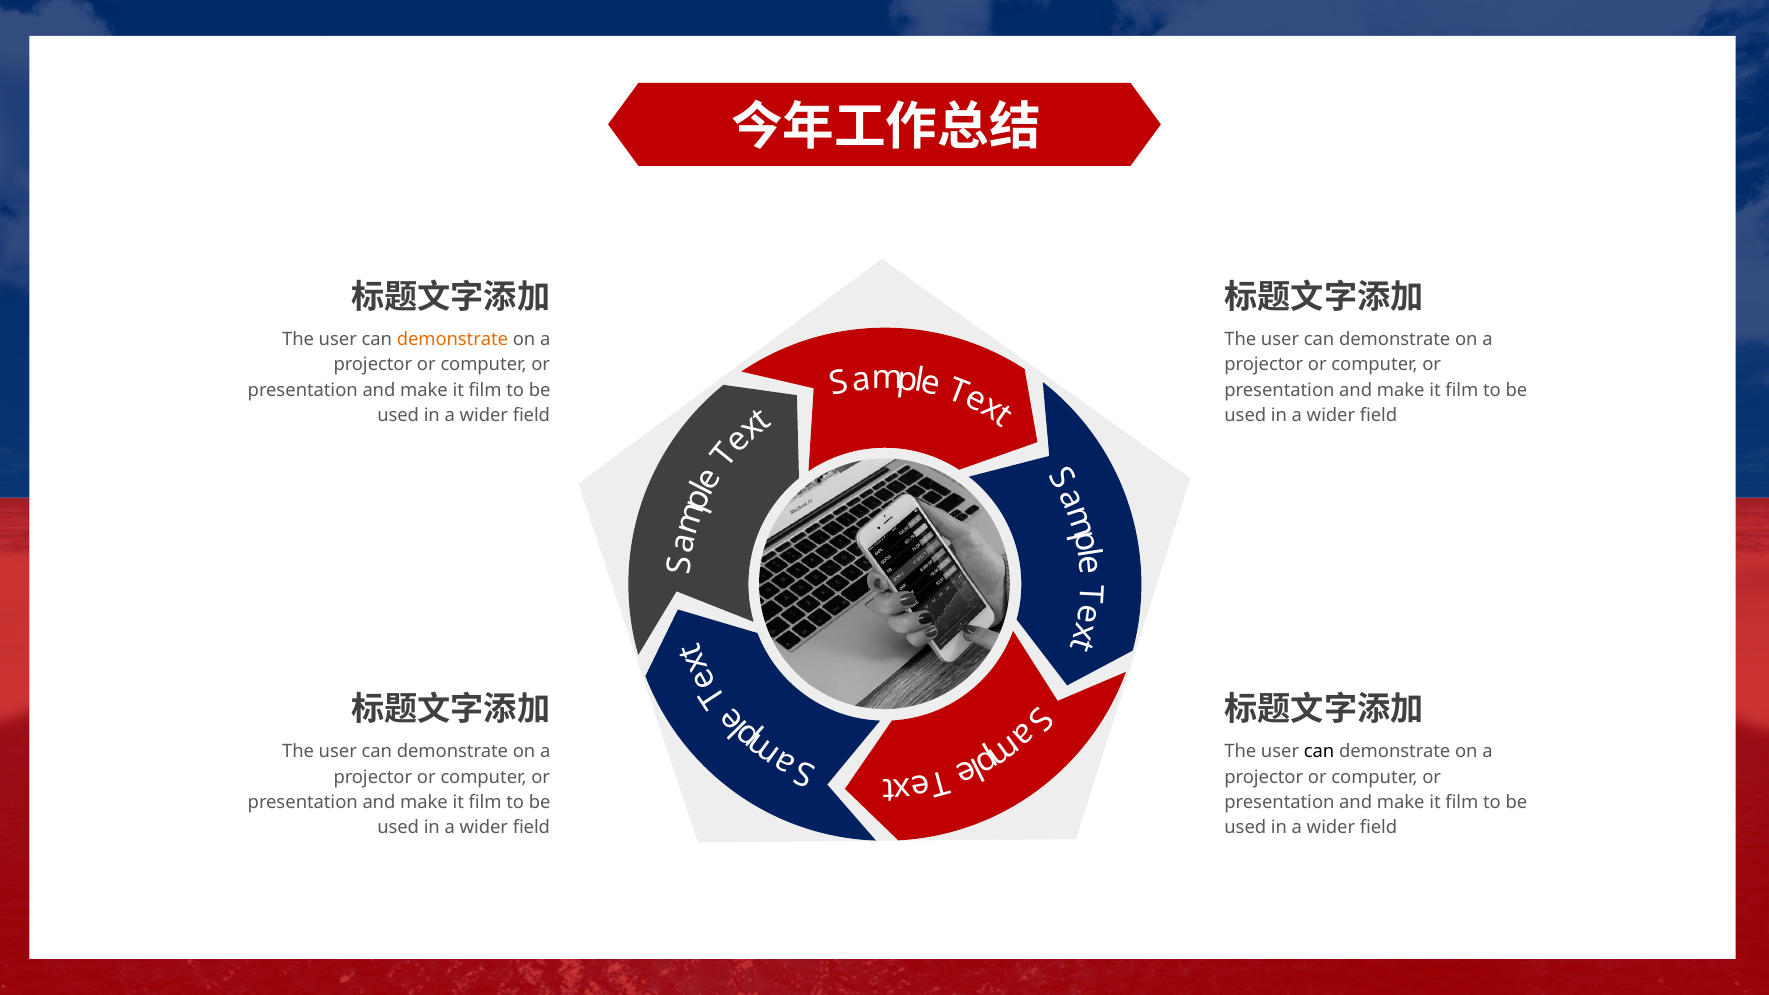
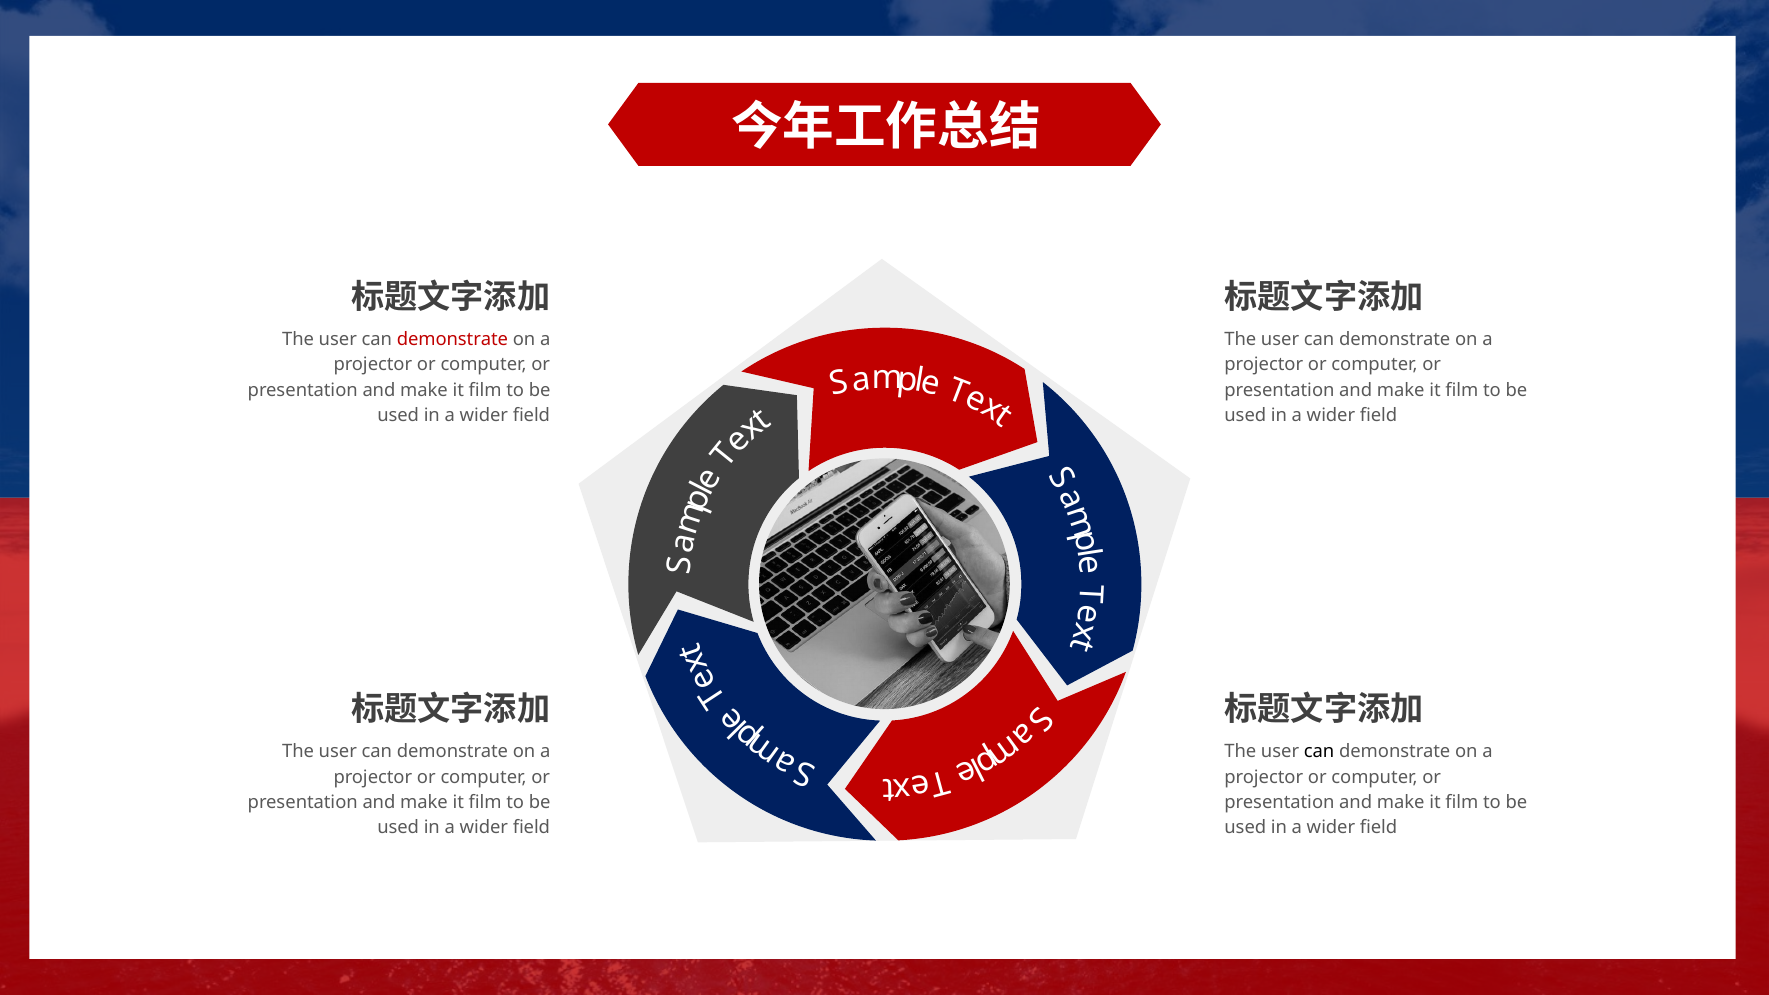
demonstrate at (452, 340) colour: orange -> red
